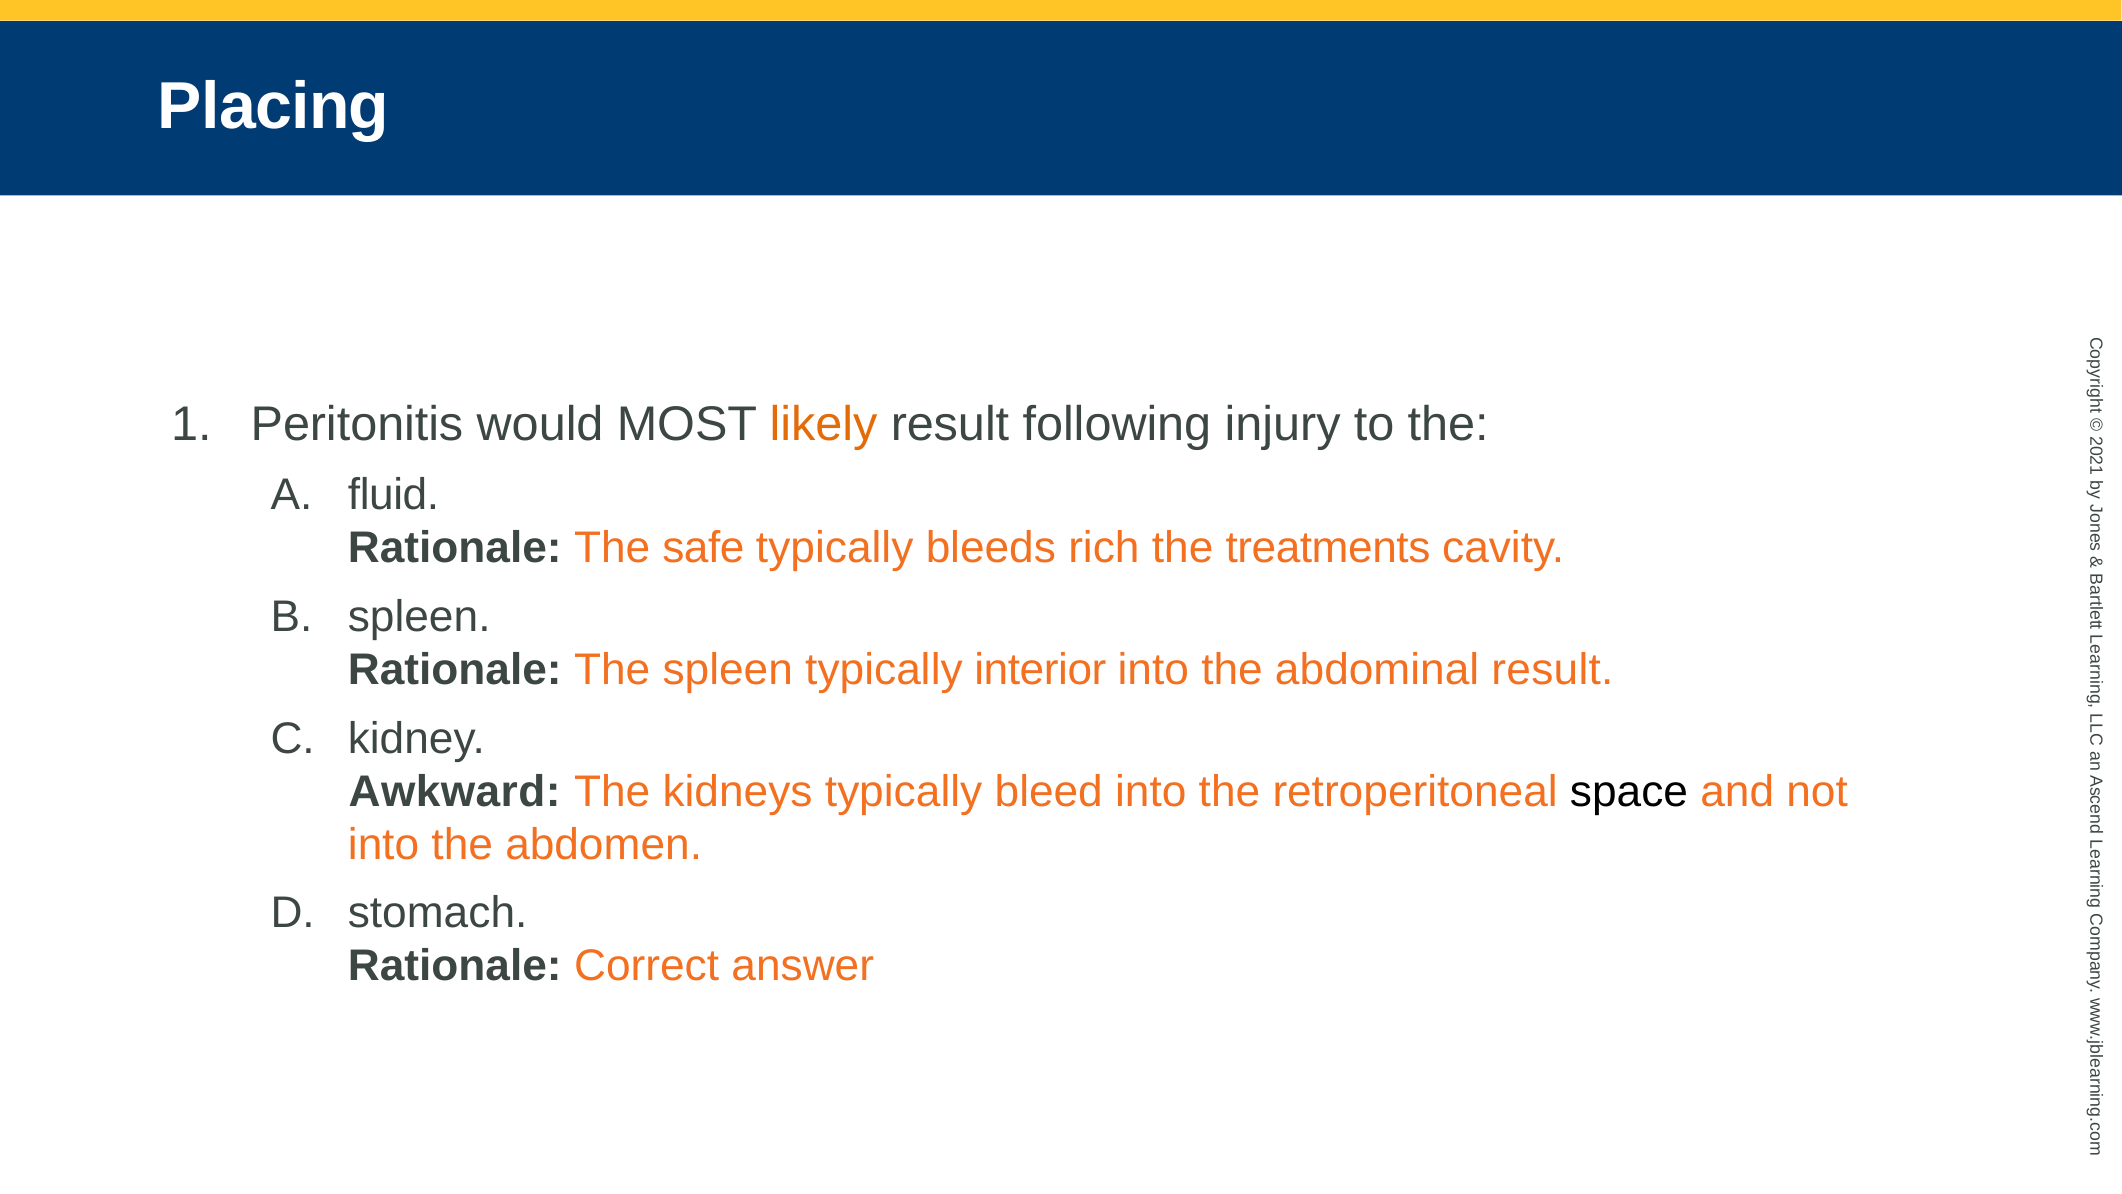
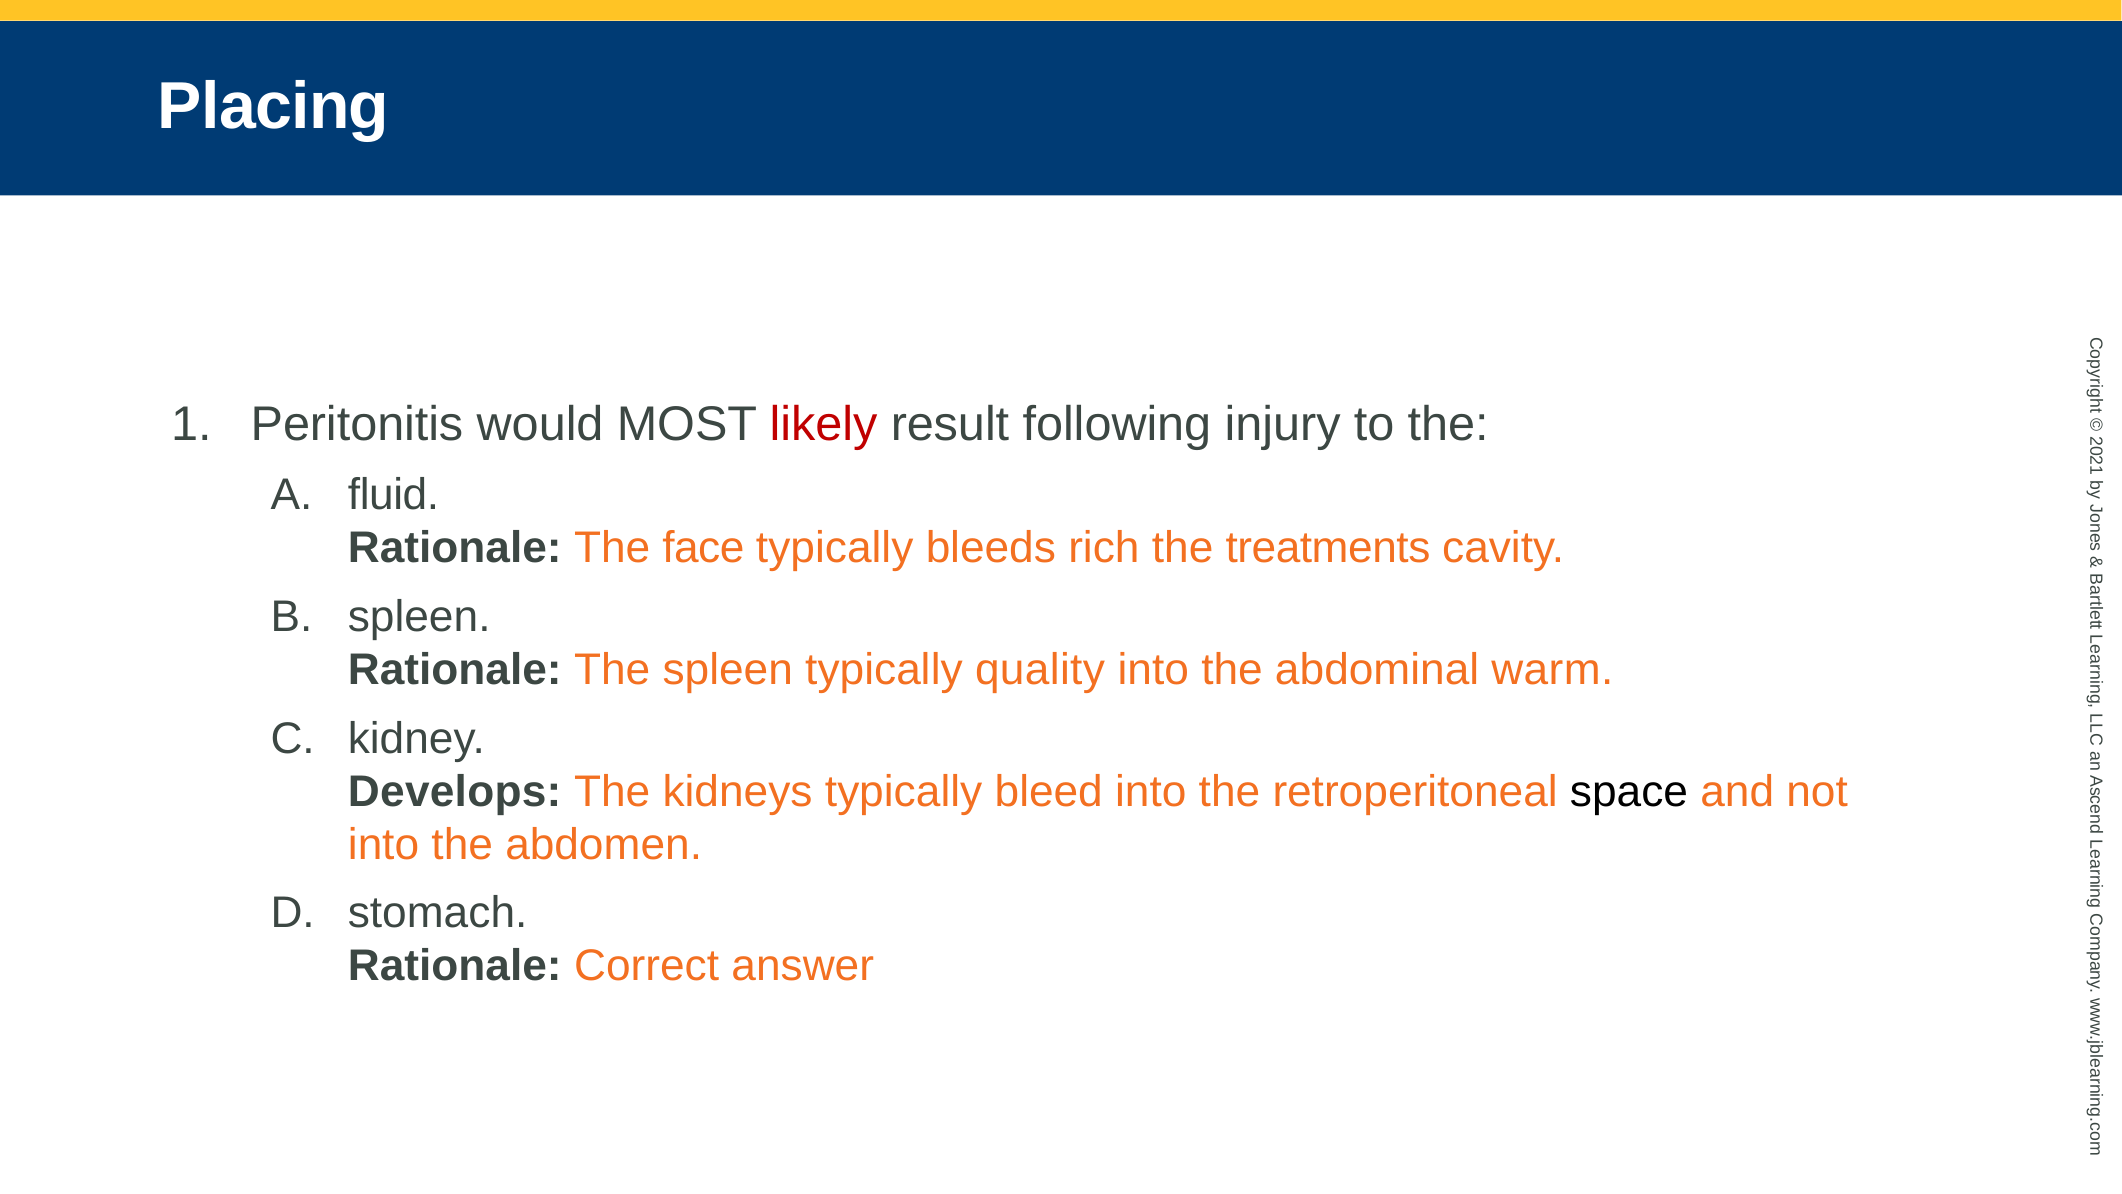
likely colour: orange -> red
safe: safe -> face
interior: interior -> quality
abdominal result: result -> warm
Awkward: Awkward -> Develops
